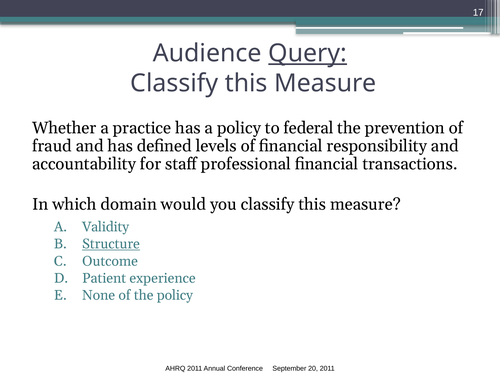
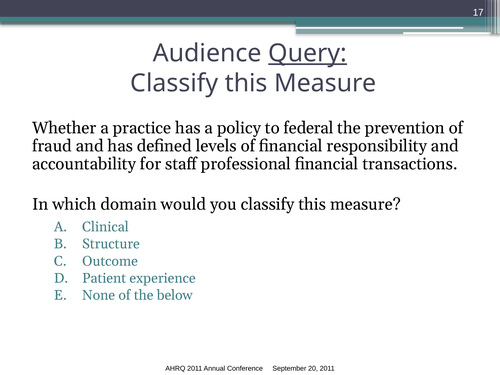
Validity: Validity -> Clinical
Structure underline: present -> none
the policy: policy -> below
